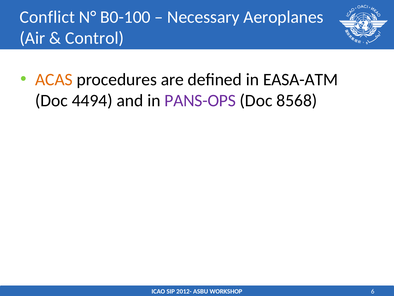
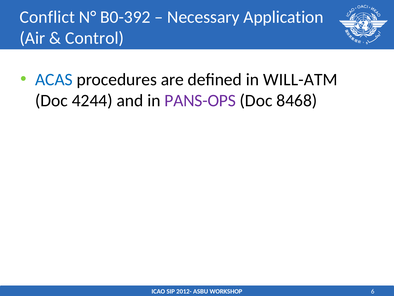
B0-100: B0-100 -> B0-392
Aeroplanes: Aeroplanes -> Application
ACAS colour: orange -> blue
EASA-ATM: EASA-ATM -> WILL-ATM
4494: 4494 -> 4244
8568: 8568 -> 8468
